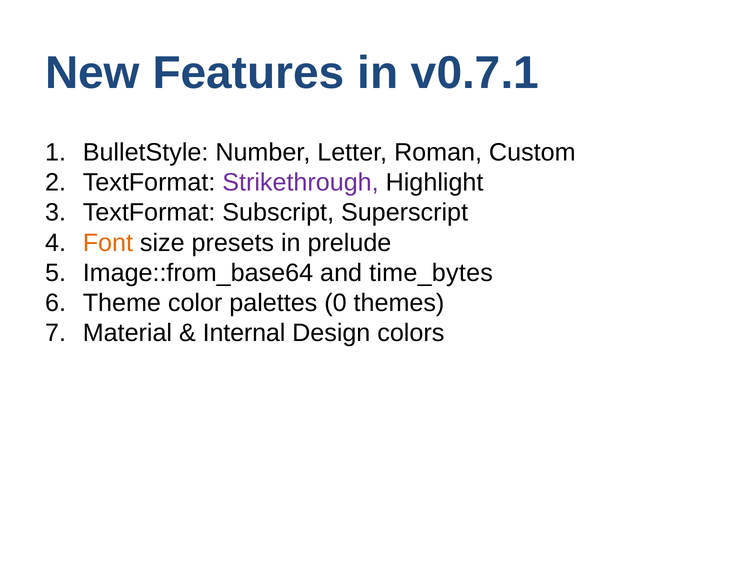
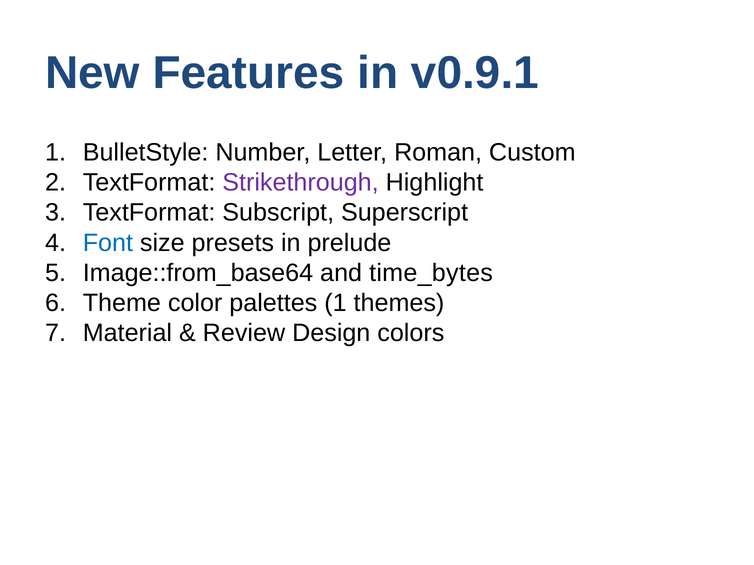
v0.7.1: v0.7.1 -> v0.9.1
Font colour: orange -> blue
palettes 0: 0 -> 1
Internal: Internal -> Review
